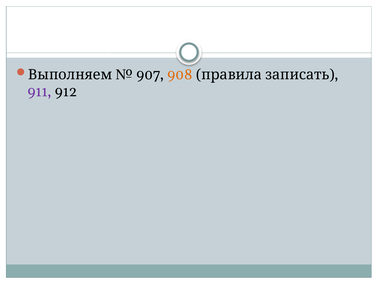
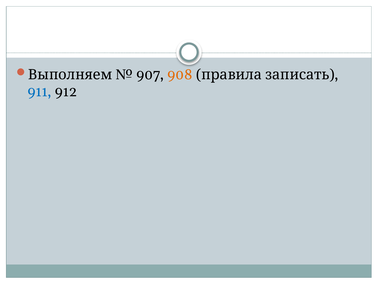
911 colour: purple -> blue
